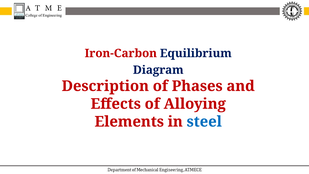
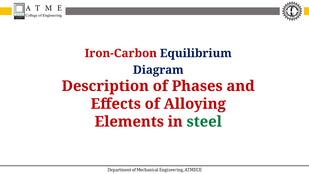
steel colour: blue -> green
